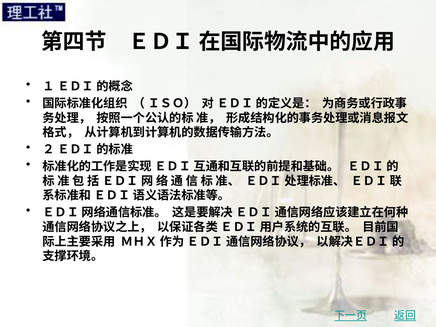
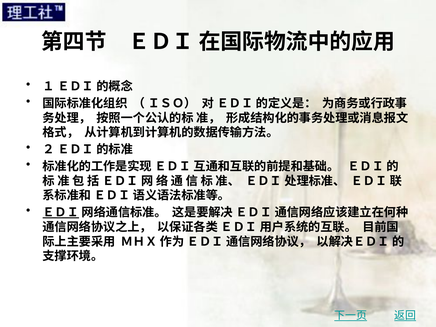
ＥＤＩ at (61, 213) underline: none -> present
